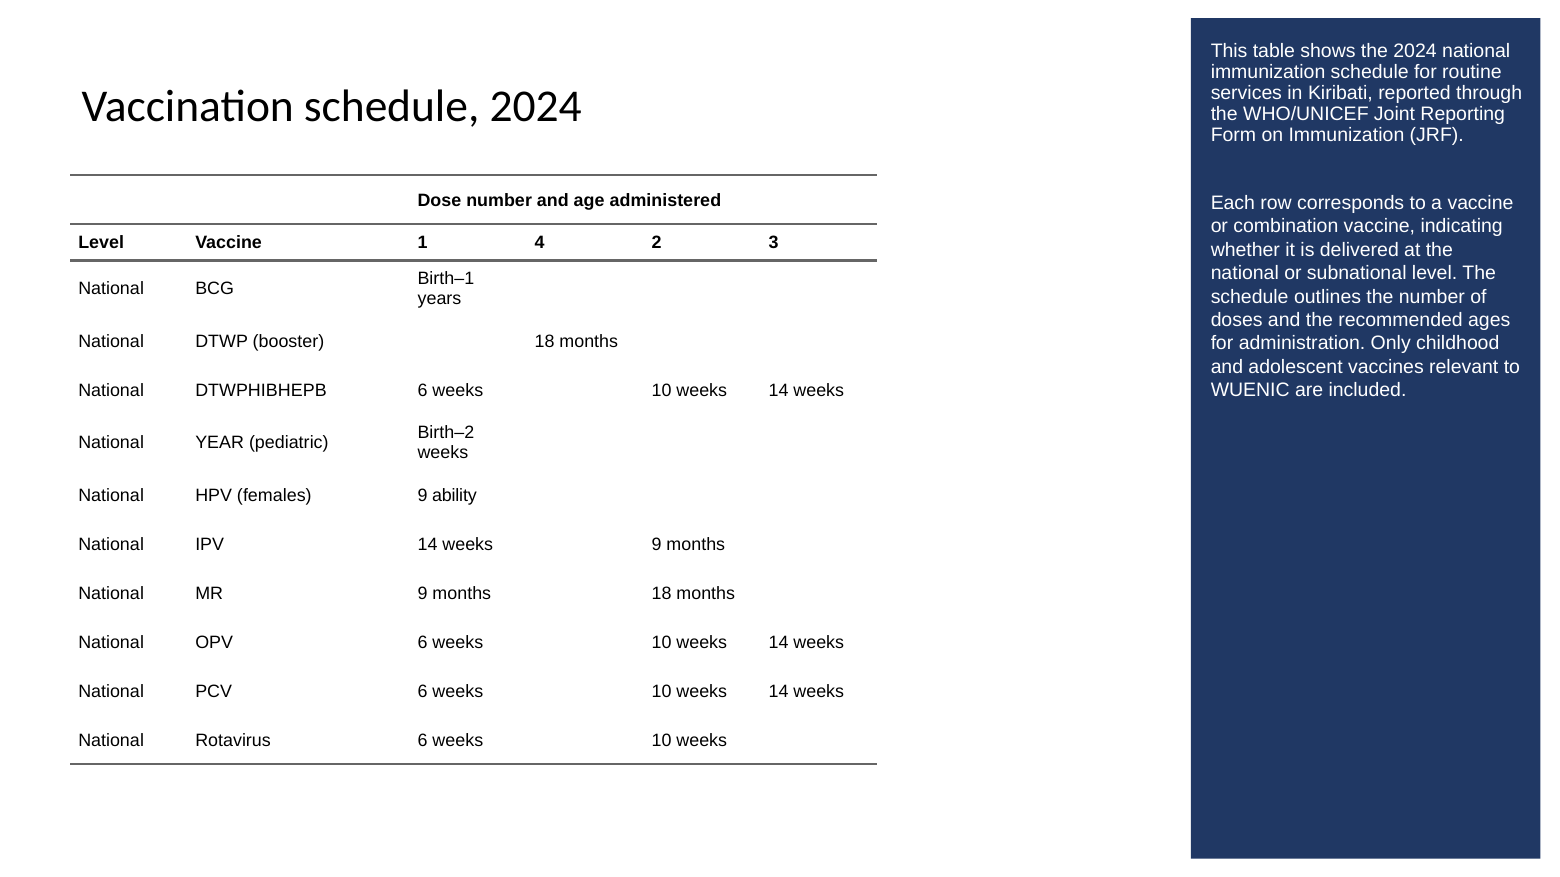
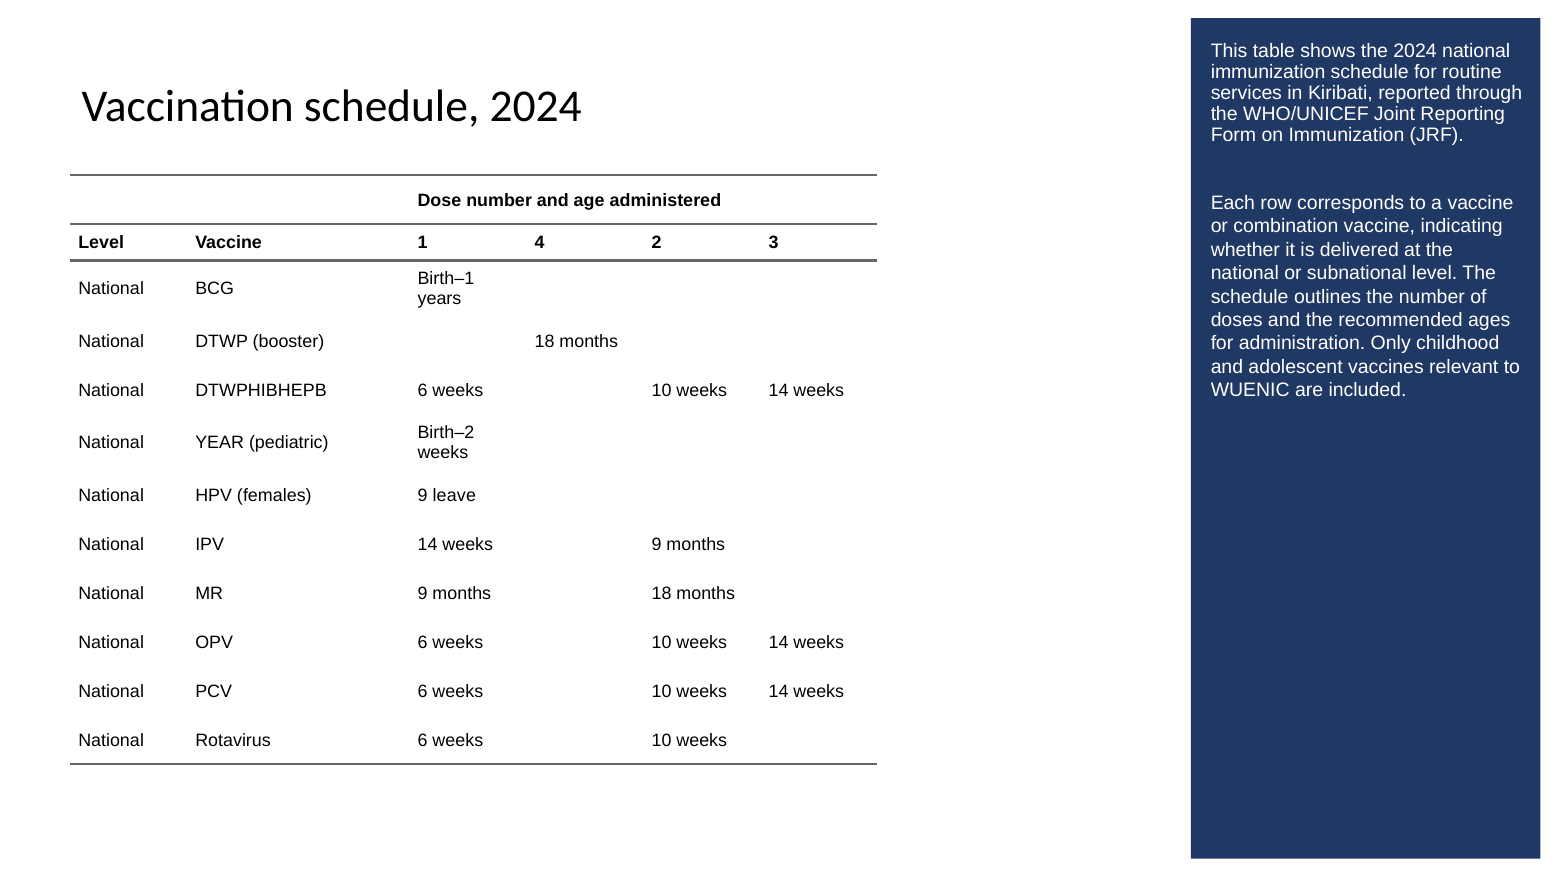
ability: ability -> leave
